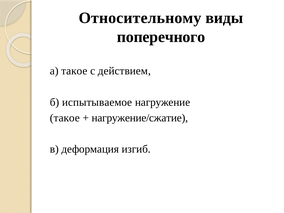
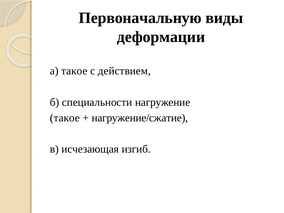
Относительному: Относительному -> Первоначальную
поперечного: поперечного -> деформации
испытываемое: испытываемое -> специальности
деформация: деформация -> исчезающая
